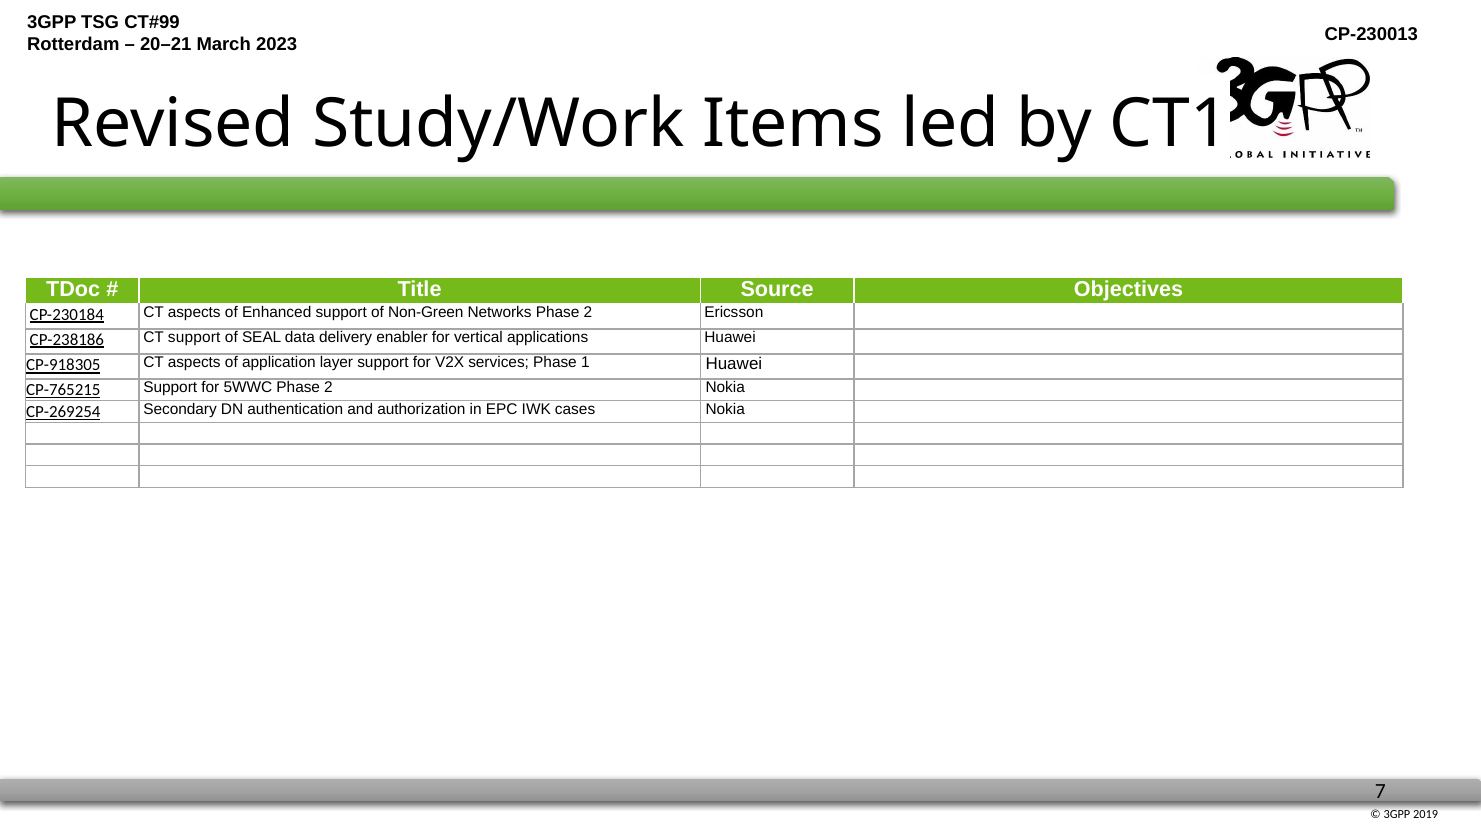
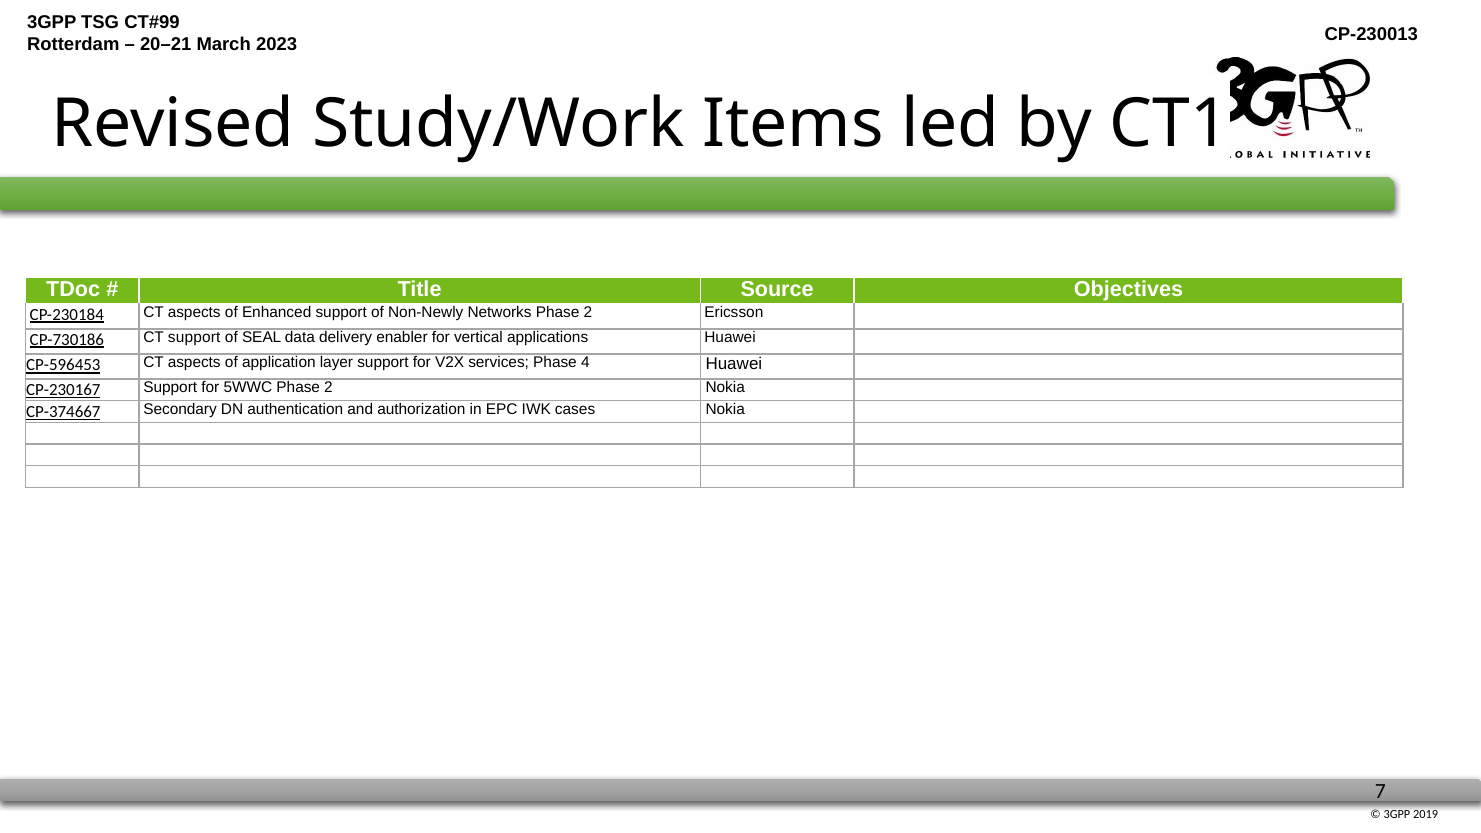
Non-Green: Non-Green -> Non-Newly
CP-238186: CP-238186 -> CP-730186
CP-918305: CP-918305 -> CP-596453
1: 1 -> 4
CP-765215: CP-765215 -> CP-230167
CP-269254: CP-269254 -> CP-374667
